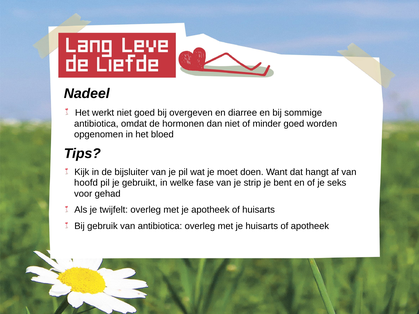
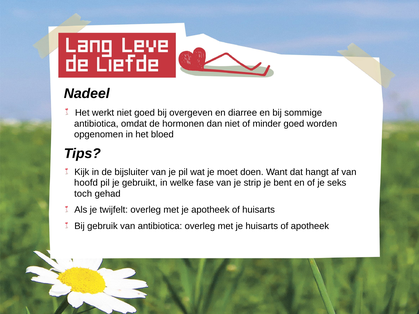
voor: voor -> toch
